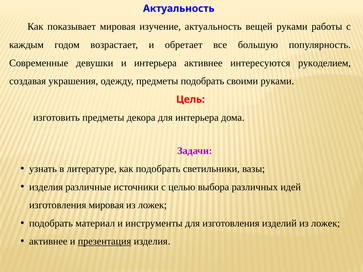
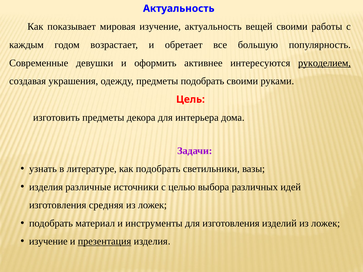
вещей руками: руками -> своими
и интерьера: интерьера -> оформить
рукоделием underline: none -> present
изготовления мировая: мировая -> средняя
активнее at (48, 242): активнее -> изучение
